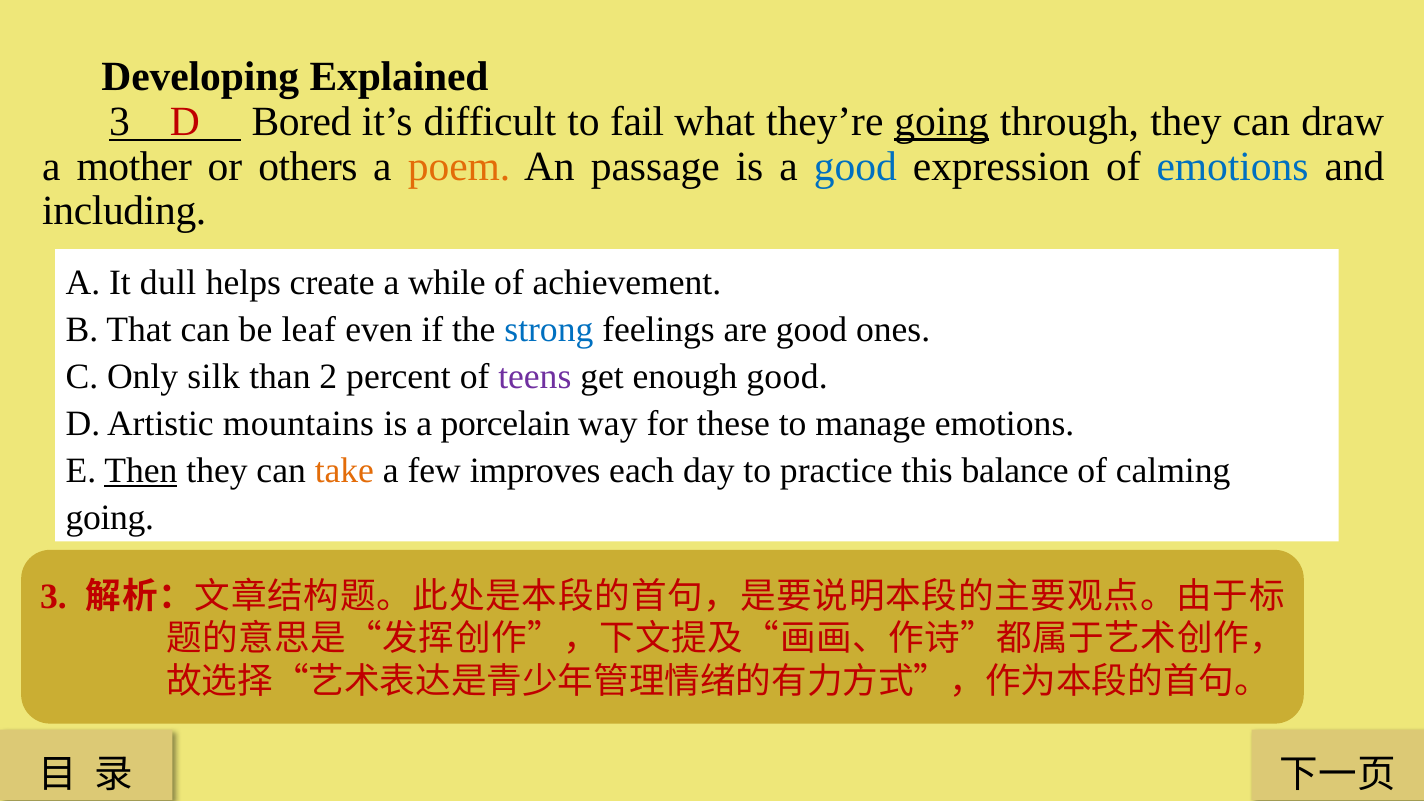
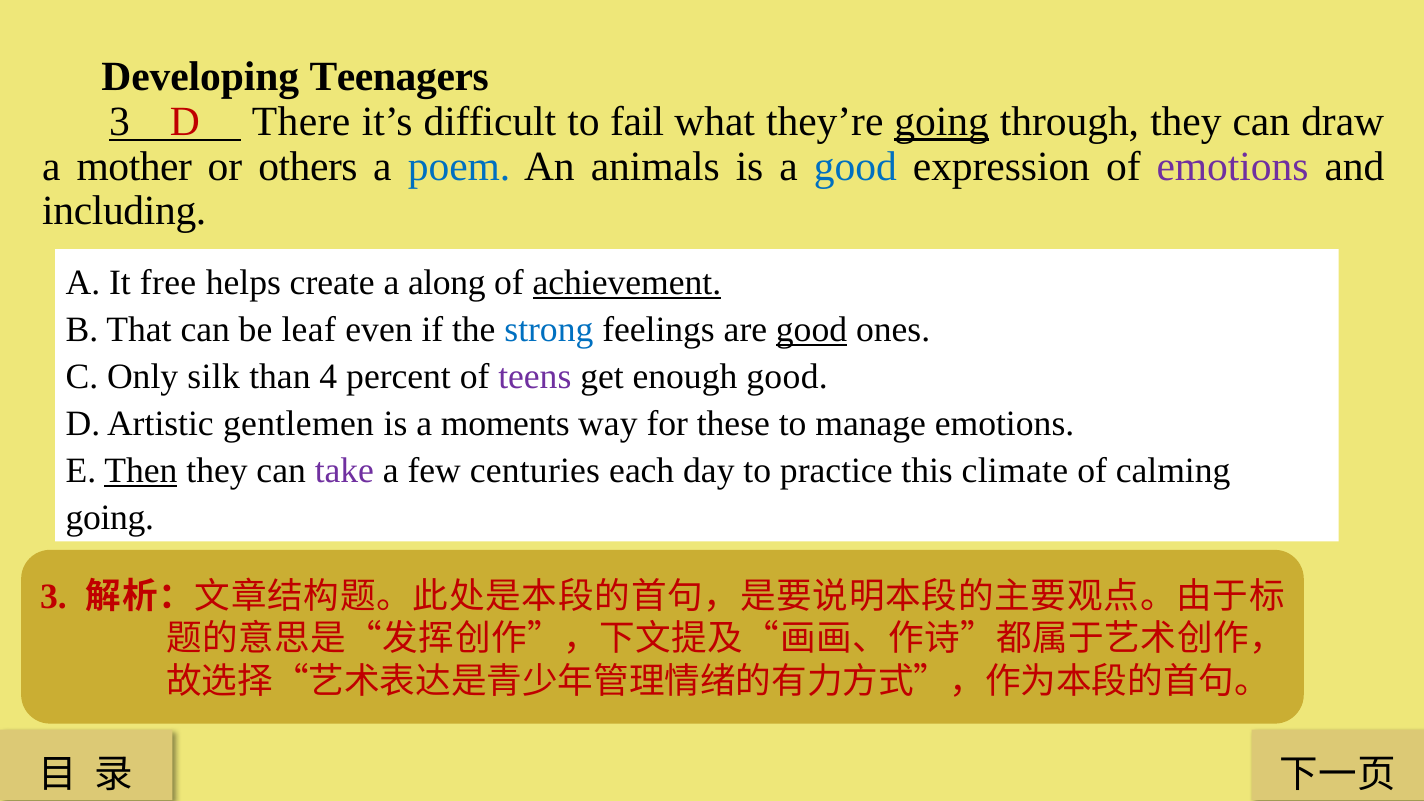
Explained: Explained -> Teenagers
Bored: Bored -> There
poem colour: orange -> blue
passage: passage -> animals
emotions at (1233, 166) colour: blue -> purple
dull: dull -> free
while: while -> along
achievement underline: none -> present
good at (812, 329) underline: none -> present
2: 2 -> 4
mountains: mountains -> gentlemen
porcelain: porcelain -> moments
take colour: orange -> purple
improves: improves -> centuries
balance: balance -> climate
